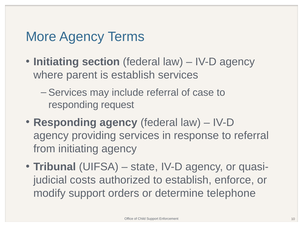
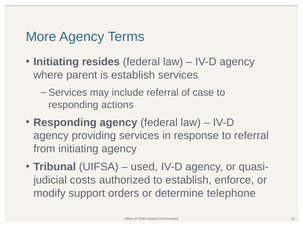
section: section -> resides
request: request -> actions
state: state -> used
